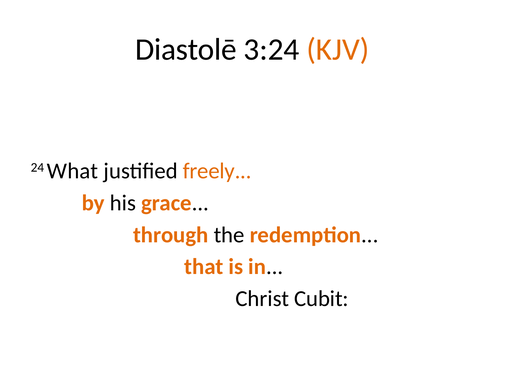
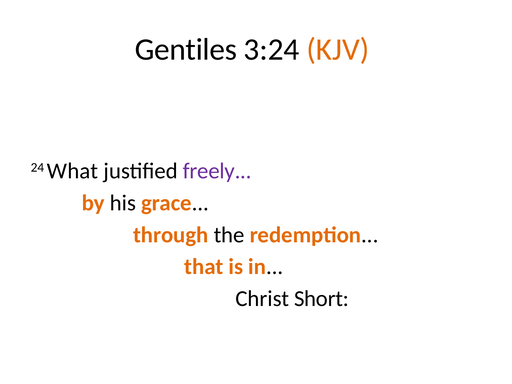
Diastolē: Diastolē -> Gentiles
freely colour: orange -> purple
Cubit: Cubit -> Short
